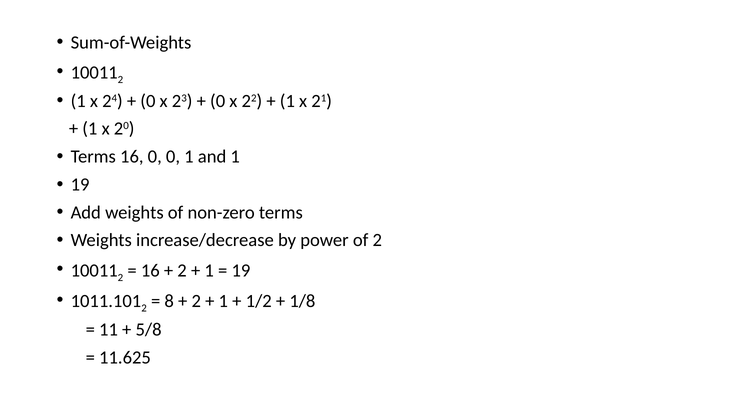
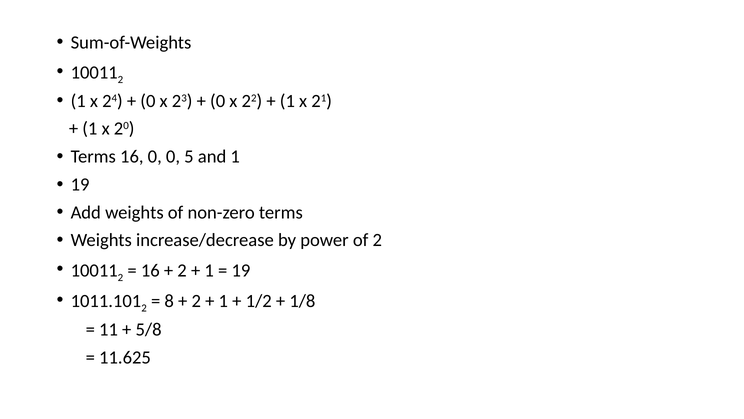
0 1: 1 -> 5
